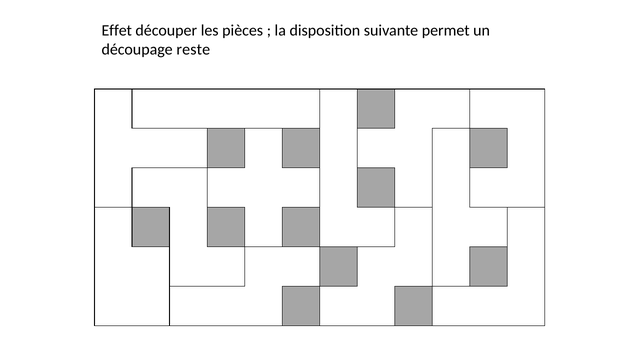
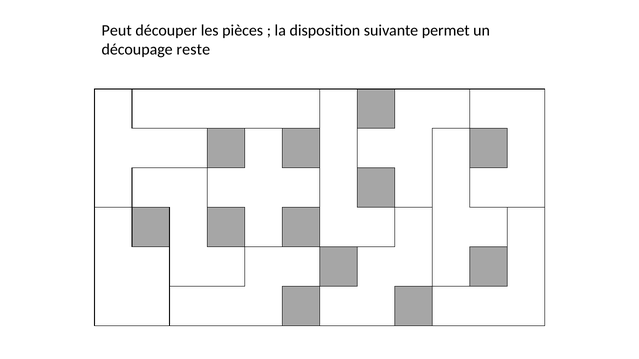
Effet: Effet -> Peut
